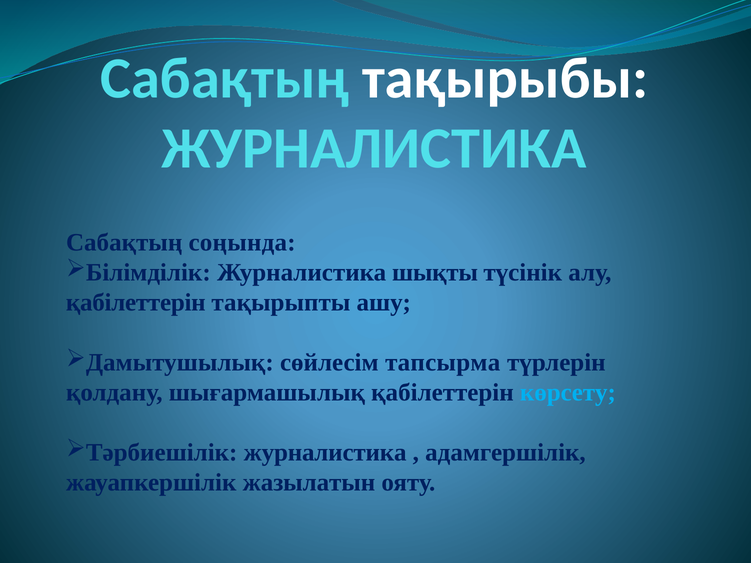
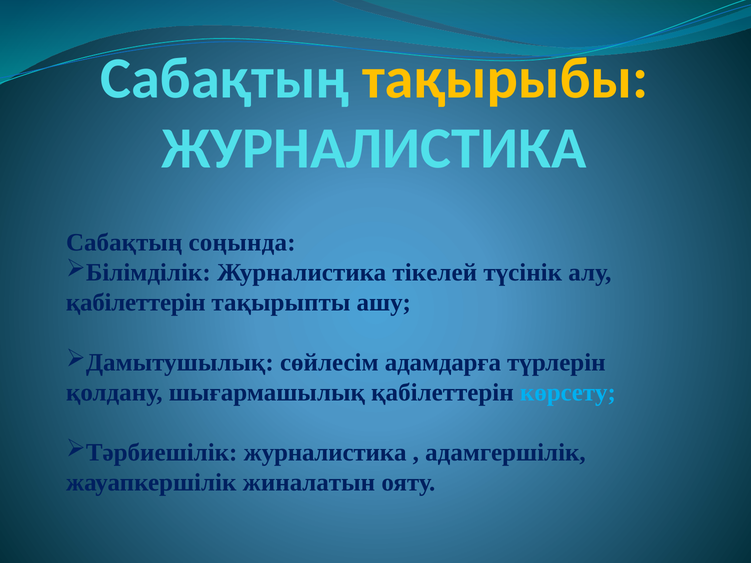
тақырыбы colour: white -> yellow
шықты: шықты -> тікелей
тапсырма: тапсырма -> адамдарға
жазылатын: жазылатын -> жиналатын
